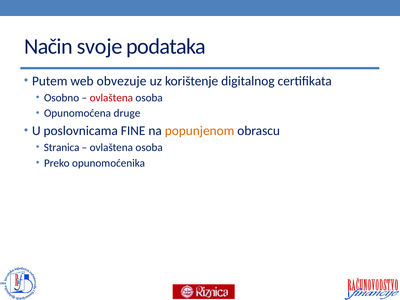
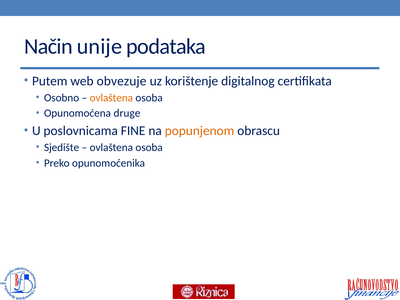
svoje: svoje -> unije
ovlaštena at (111, 98) colour: red -> orange
Stranica: Stranica -> Sjedište
